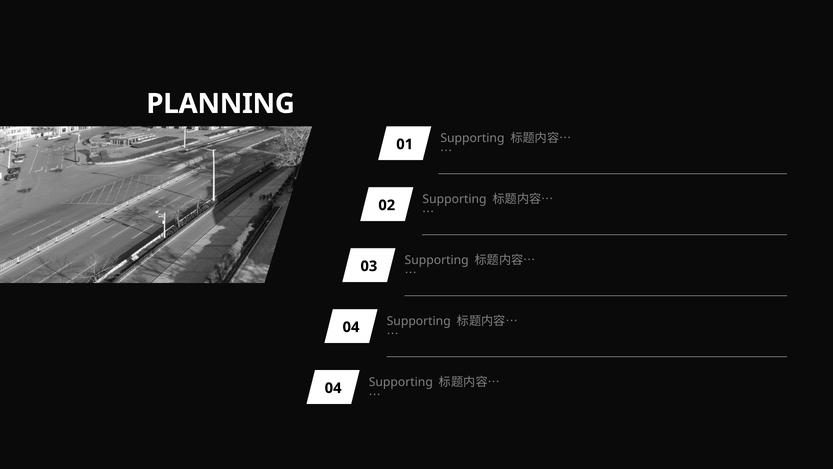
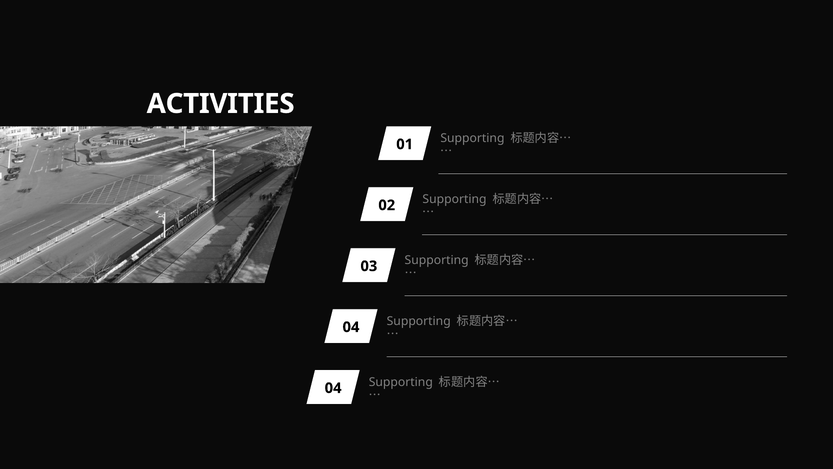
PLANNING: PLANNING -> ACTIVITIES
